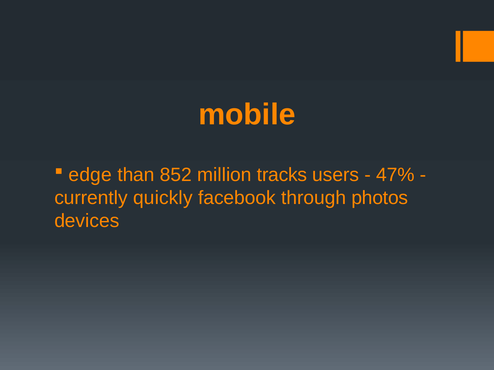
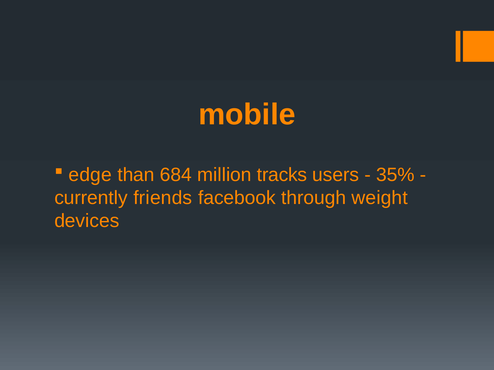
852: 852 -> 684
47%: 47% -> 35%
quickly: quickly -> friends
photos: photos -> weight
